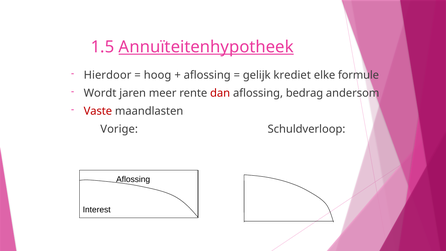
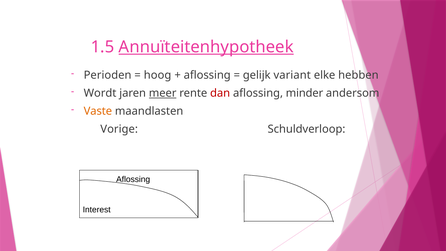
Hierdoor: Hierdoor -> Perioden
krediet: krediet -> variant
formule: formule -> hebben
meer underline: none -> present
bedrag: bedrag -> minder
Vaste colour: red -> orange
